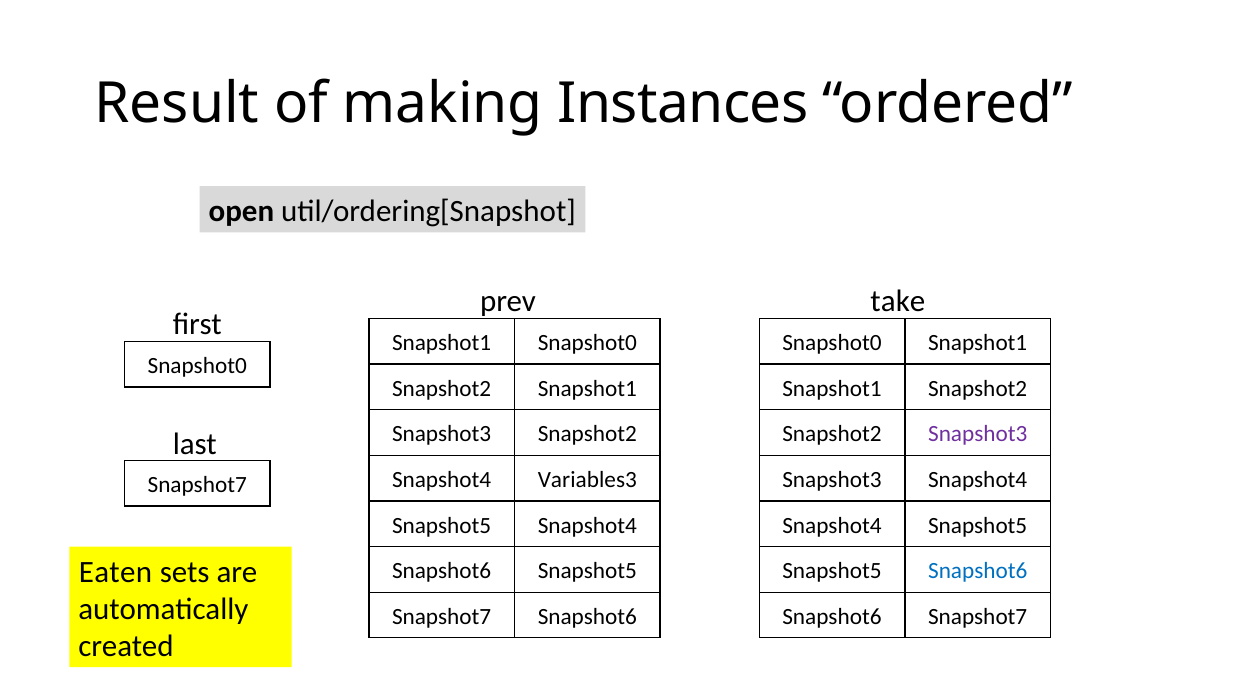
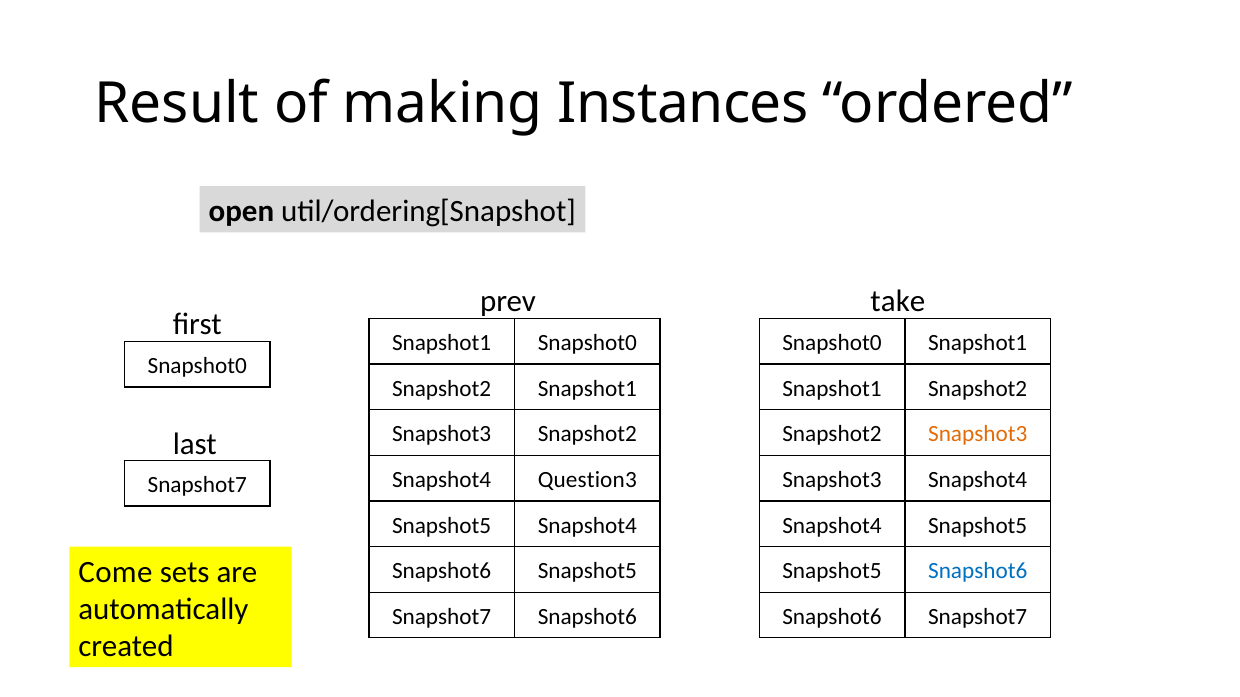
Snapshot3 at (978, 434) colour: purple -> orange
Variables3: Variables3 -> Question3
Eaten: Eaten -> Come
